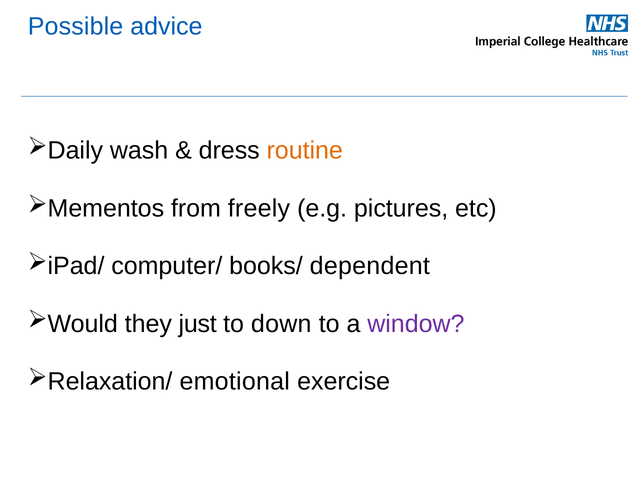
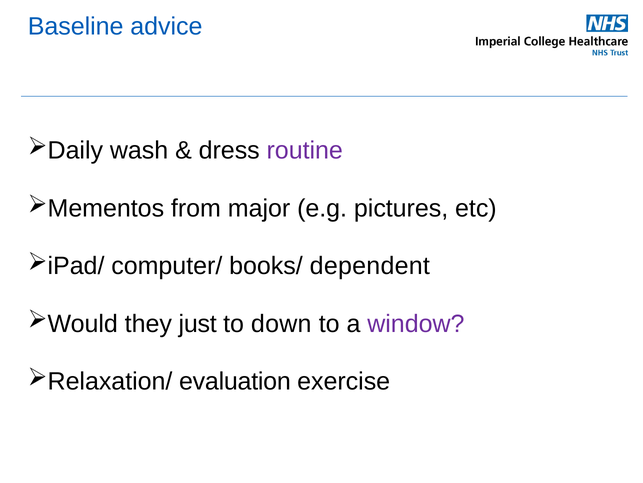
Possible: Possible -> Baseline
routine colour: orange -> purple
freely: freely -> major
emotional: emotional -> evaluation
